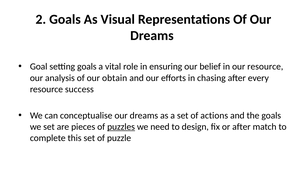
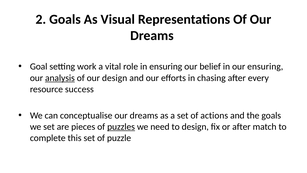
setting goals: goals -> work
our resource: resource -> ensuring
analysis underline: none -> present
our obtain: obtain -> design
